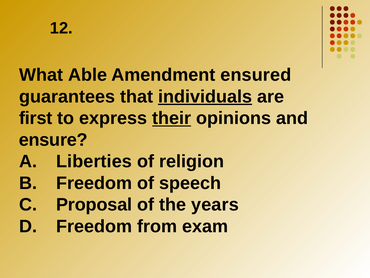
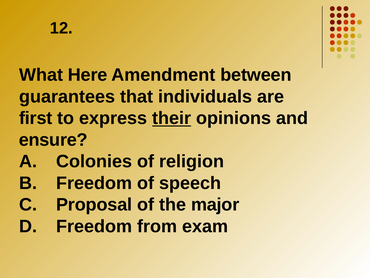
Able: Able -> Here
ensured: ensured -> between
individuals underline: present -> none
Liberties: Liberties -> Colonies
years: years -> major
